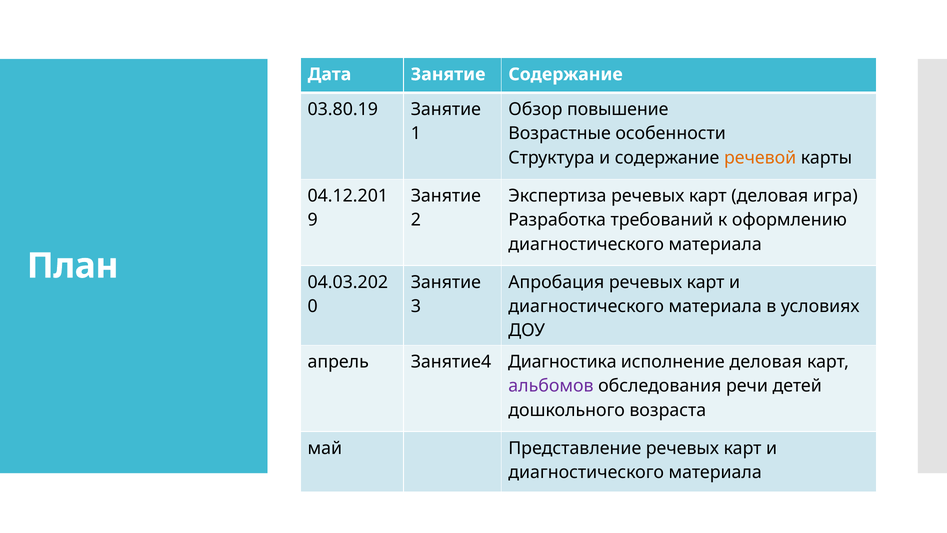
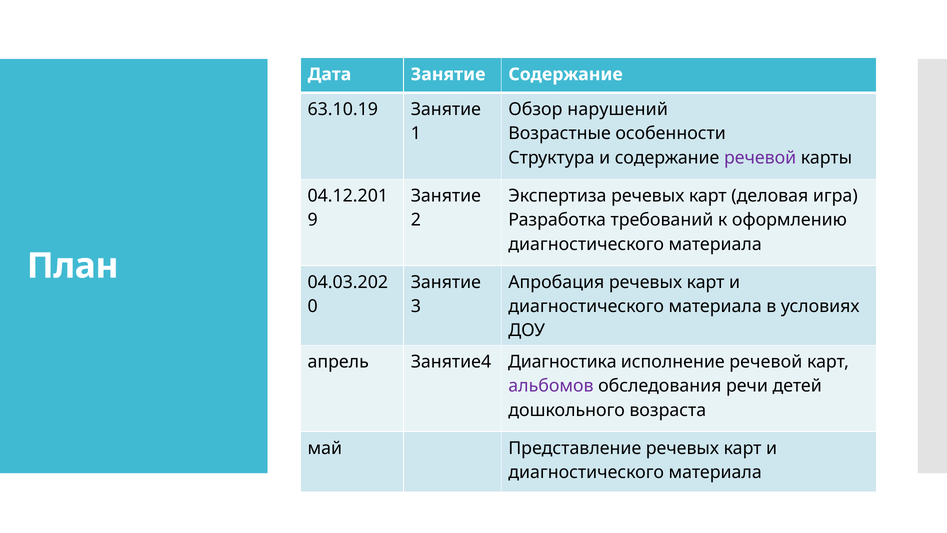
03.80.19: 03.80.19 -> 63.10.19
повышение: повышение -> нарушений
речевой at (760, 158) colour: orange -> purple
исполнение деловая: деловая -> речевой
